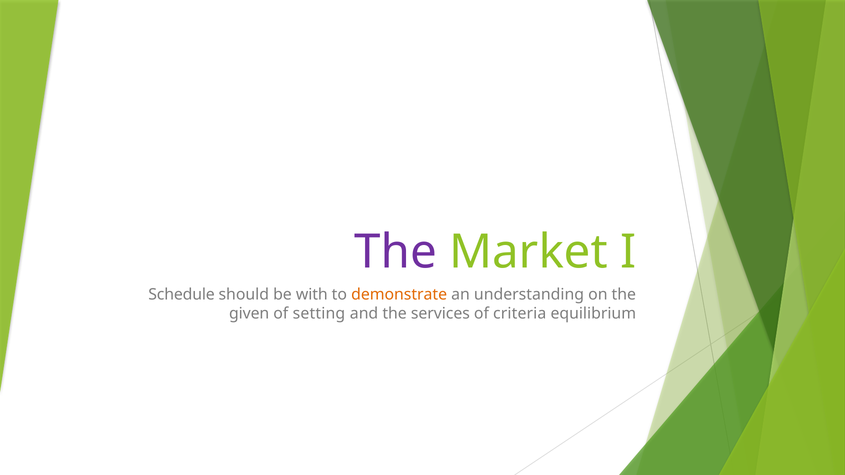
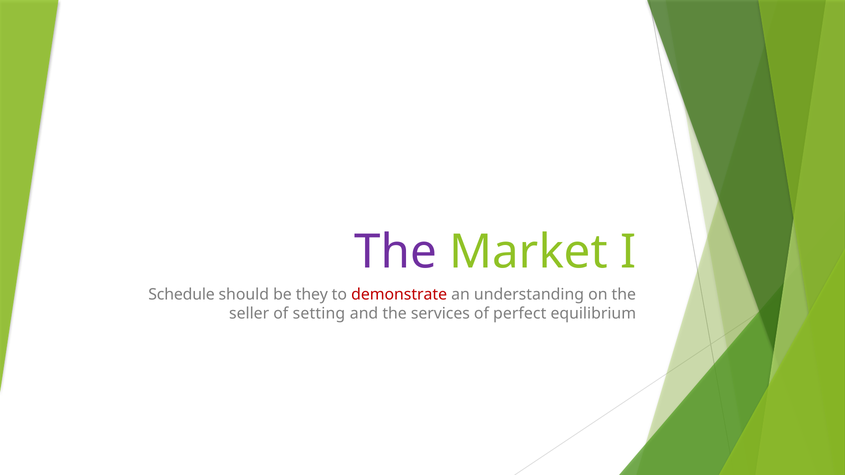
with: with -> they
demonstrate colour: orange -> red
given: given -> seller
criteria: criteria -> perfect
